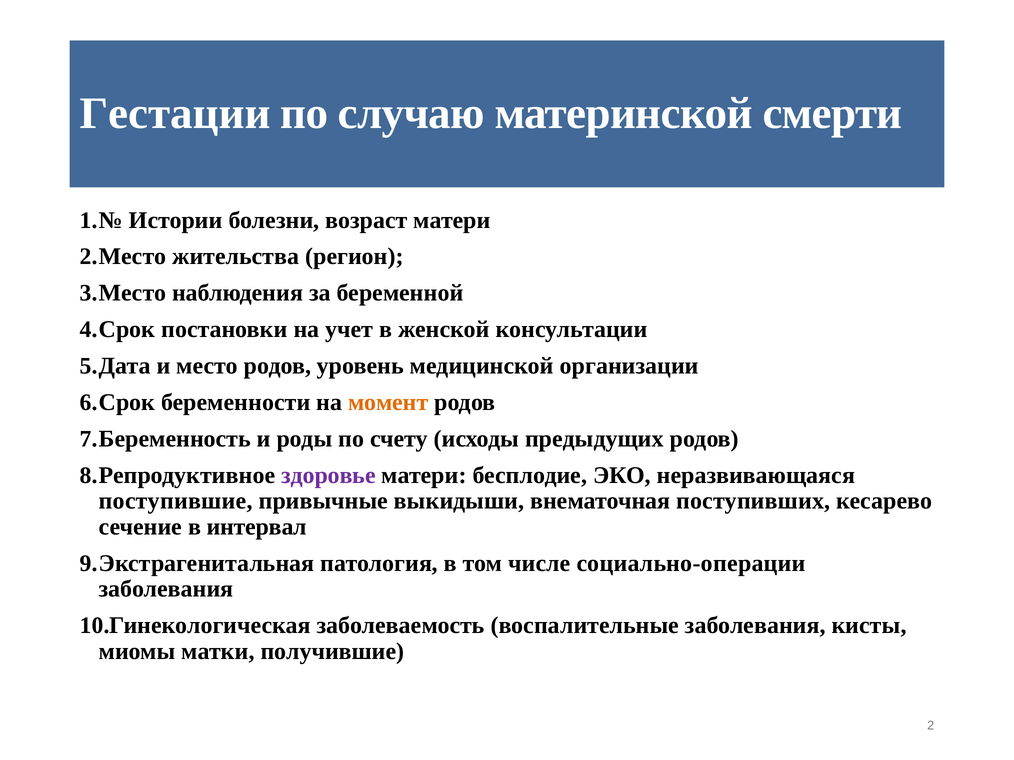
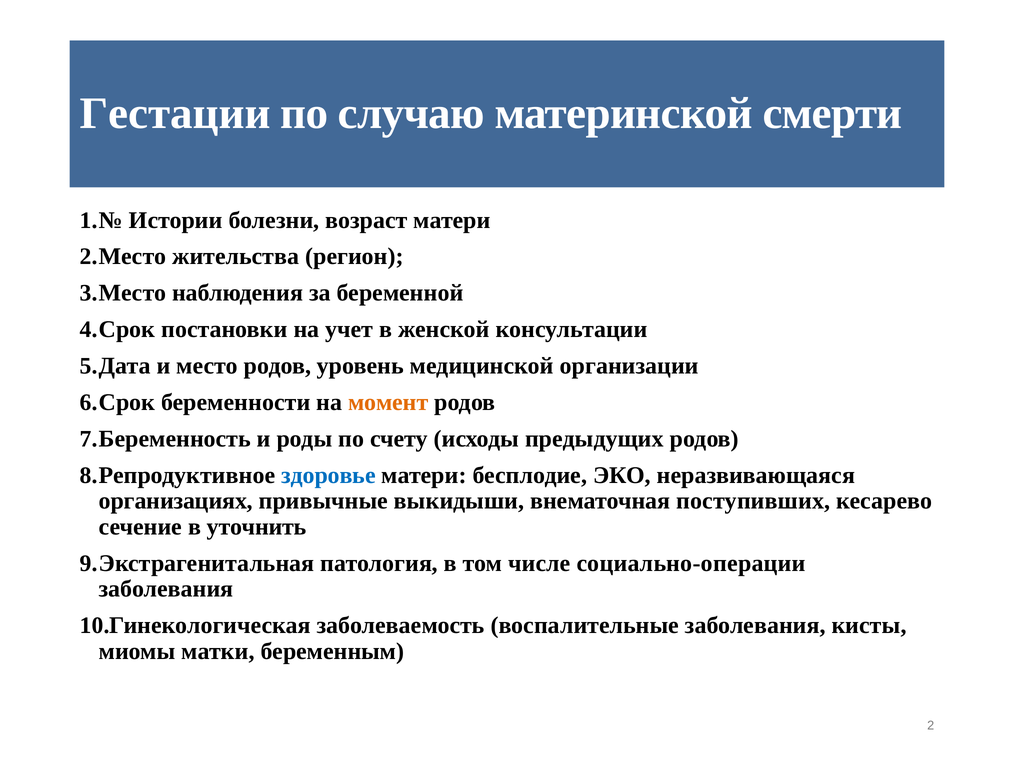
здоровье colour: purple -> blue
поступившие: поступившие -> организациях
интервал: интервал -> уточнить
получившие: получившие -> беременным
